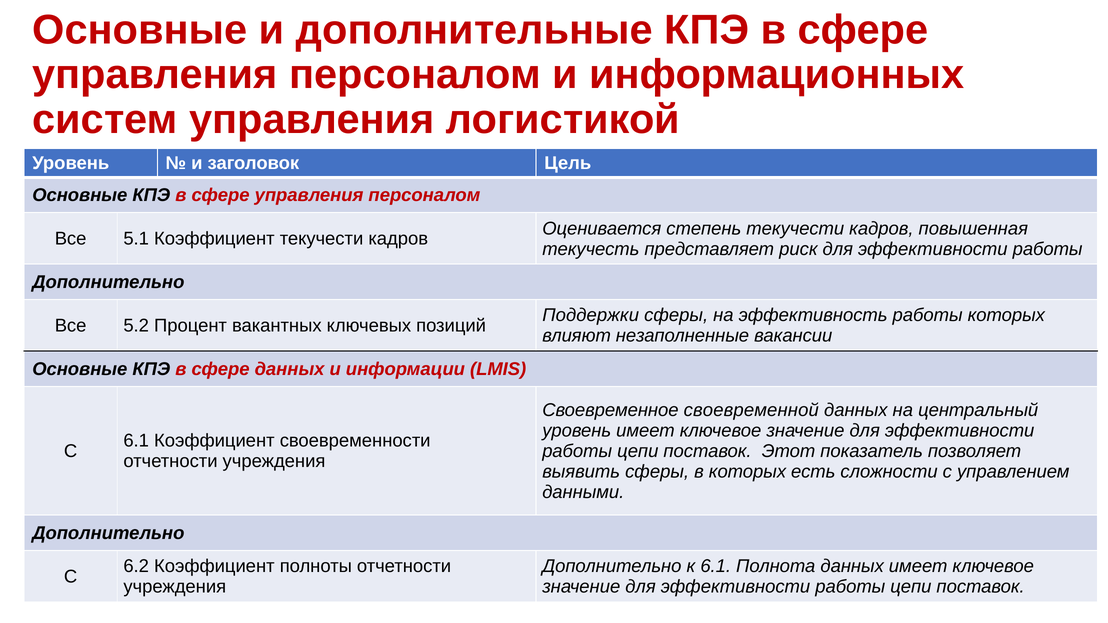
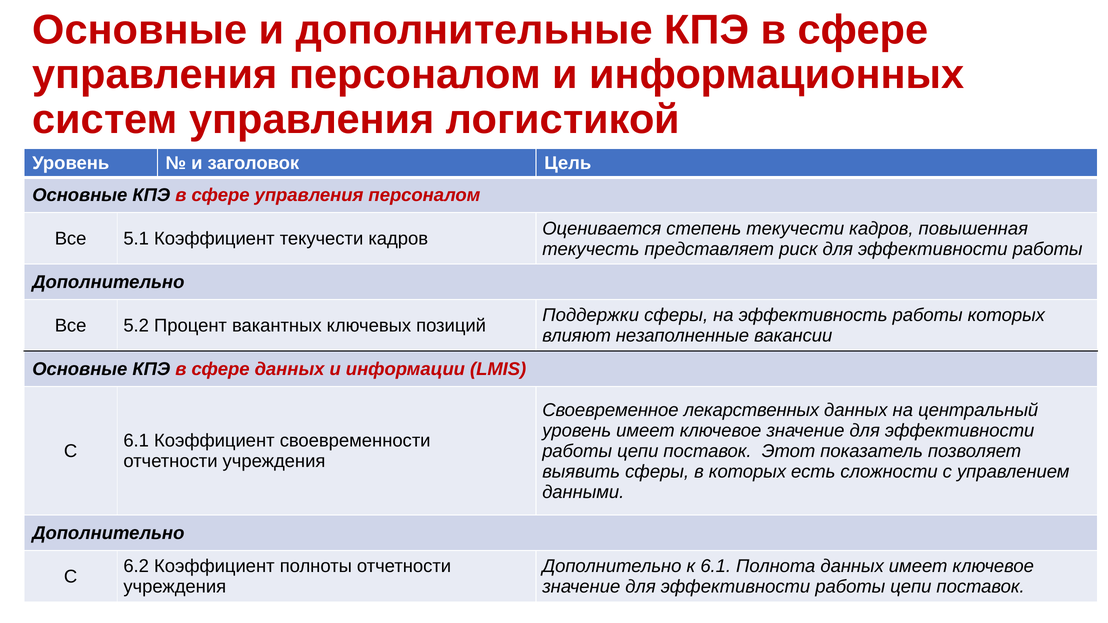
своевременной: своевременной -> лекарственных
